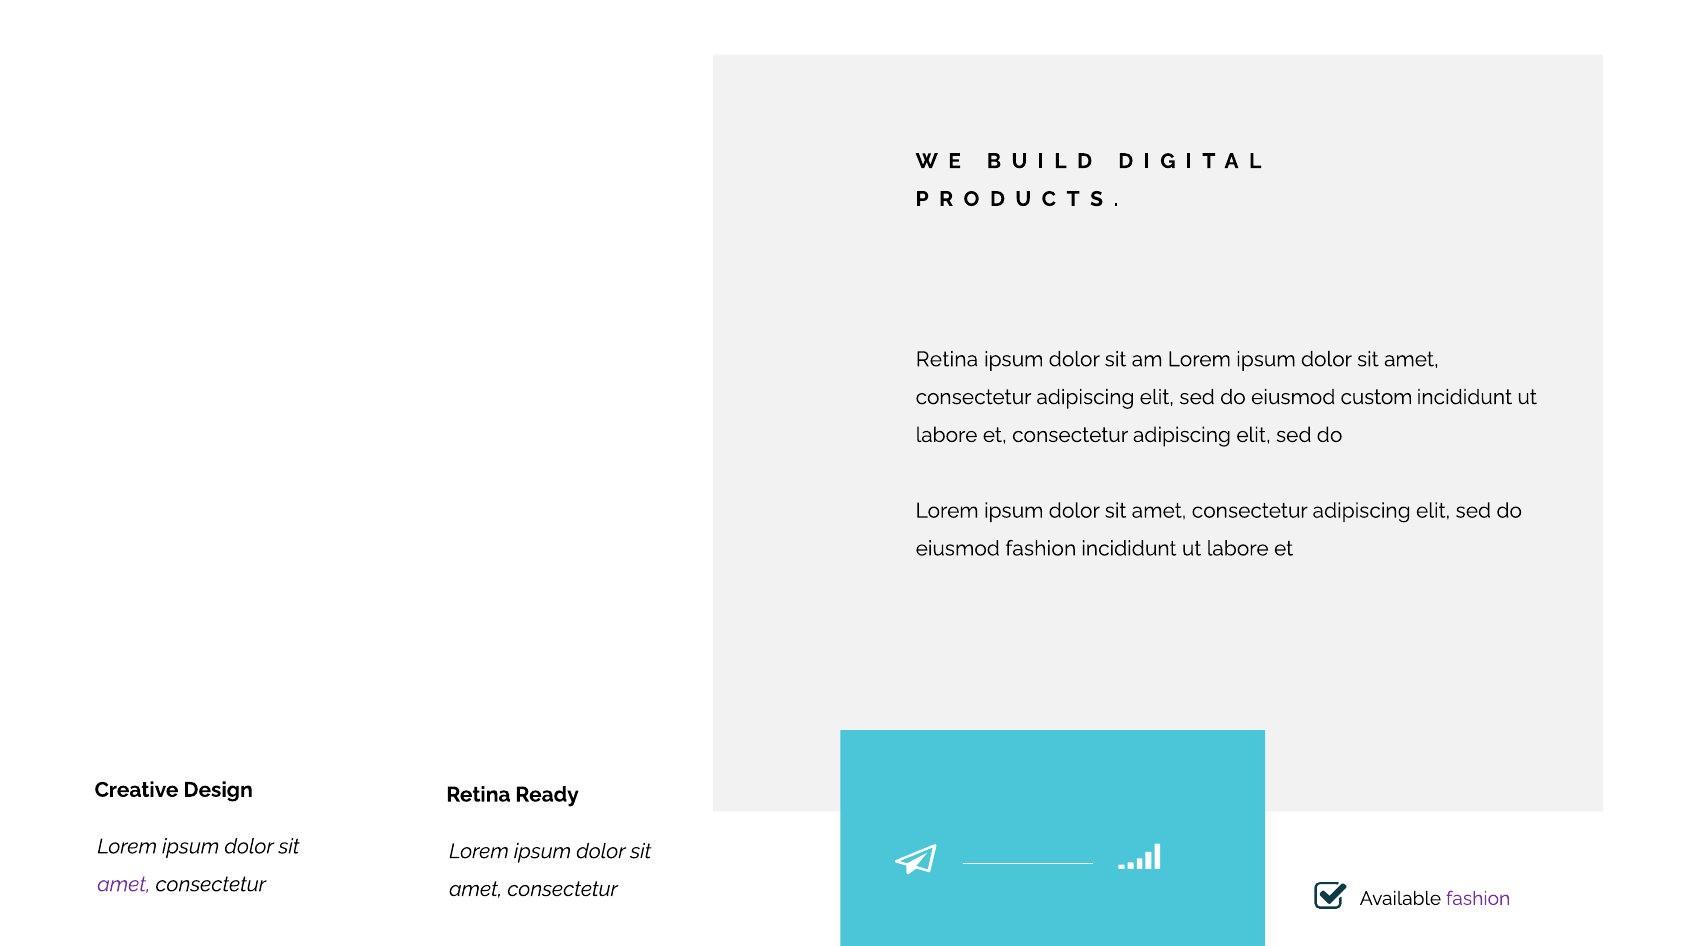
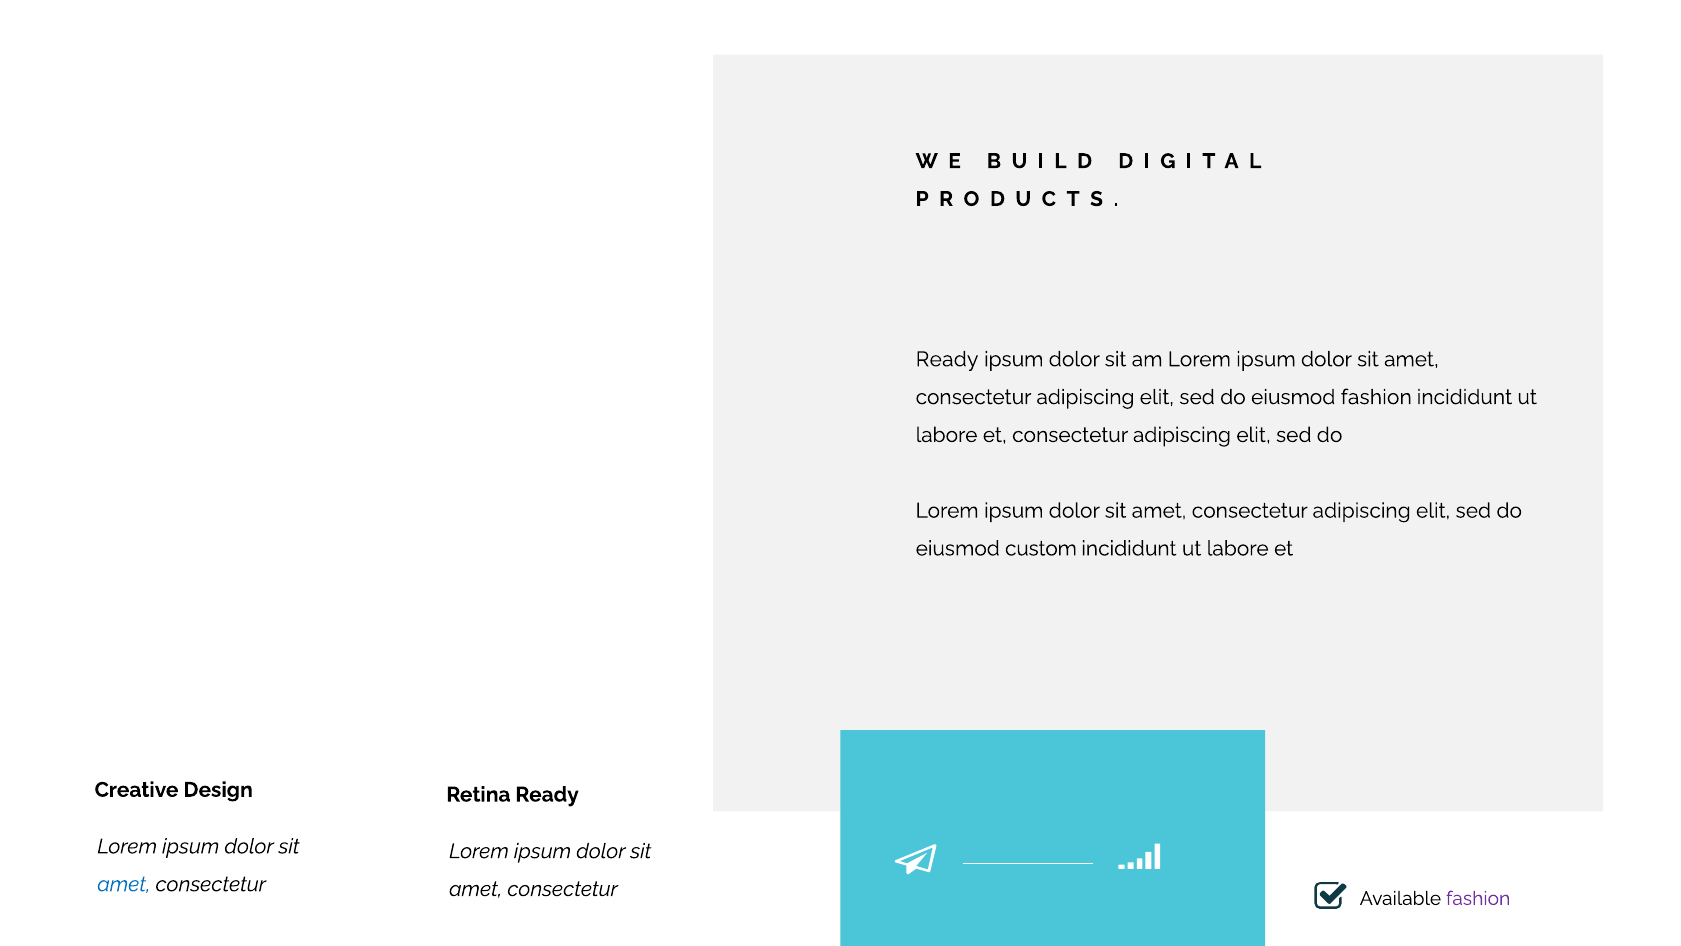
Retina at (947, 359): Retina -> Ready
eiusmod custom: custom -> fashion
eiusmod fashion: fashion -> custom
amet at (124, 884) colour: purple -> blue
